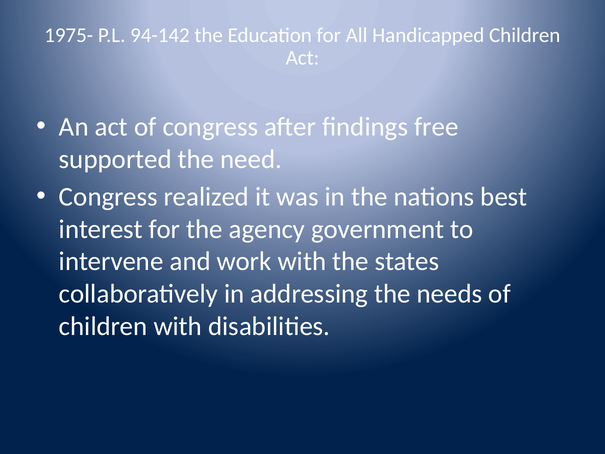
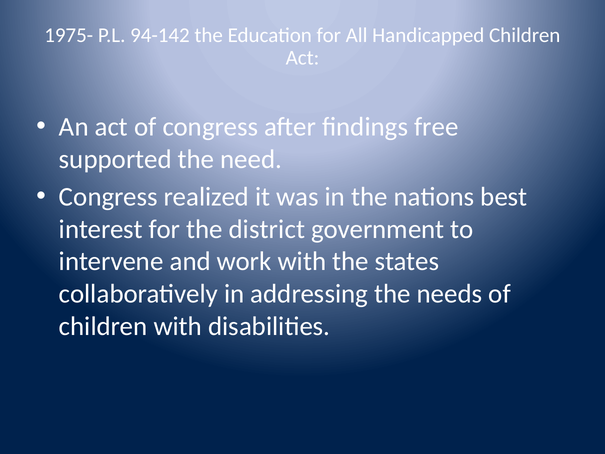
agency: agency -> district
